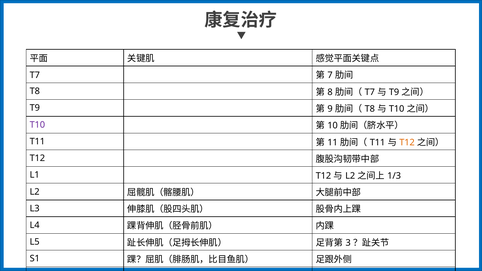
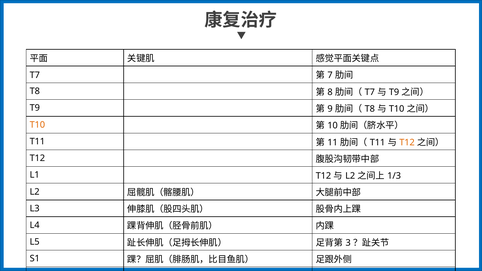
T10 at (37, 125) colour: purple -> orange
